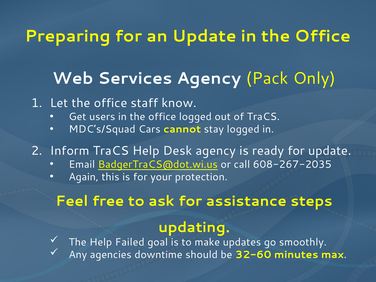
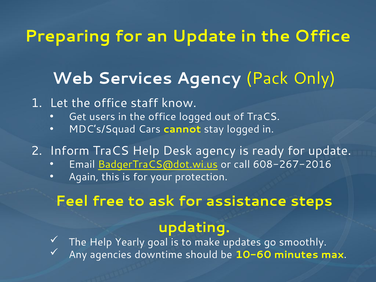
608-267-2035: 608-267-2035 -> 608-267-2016
Failed: Failed -> Yearly
32-60: 32-60 -> 10-60
